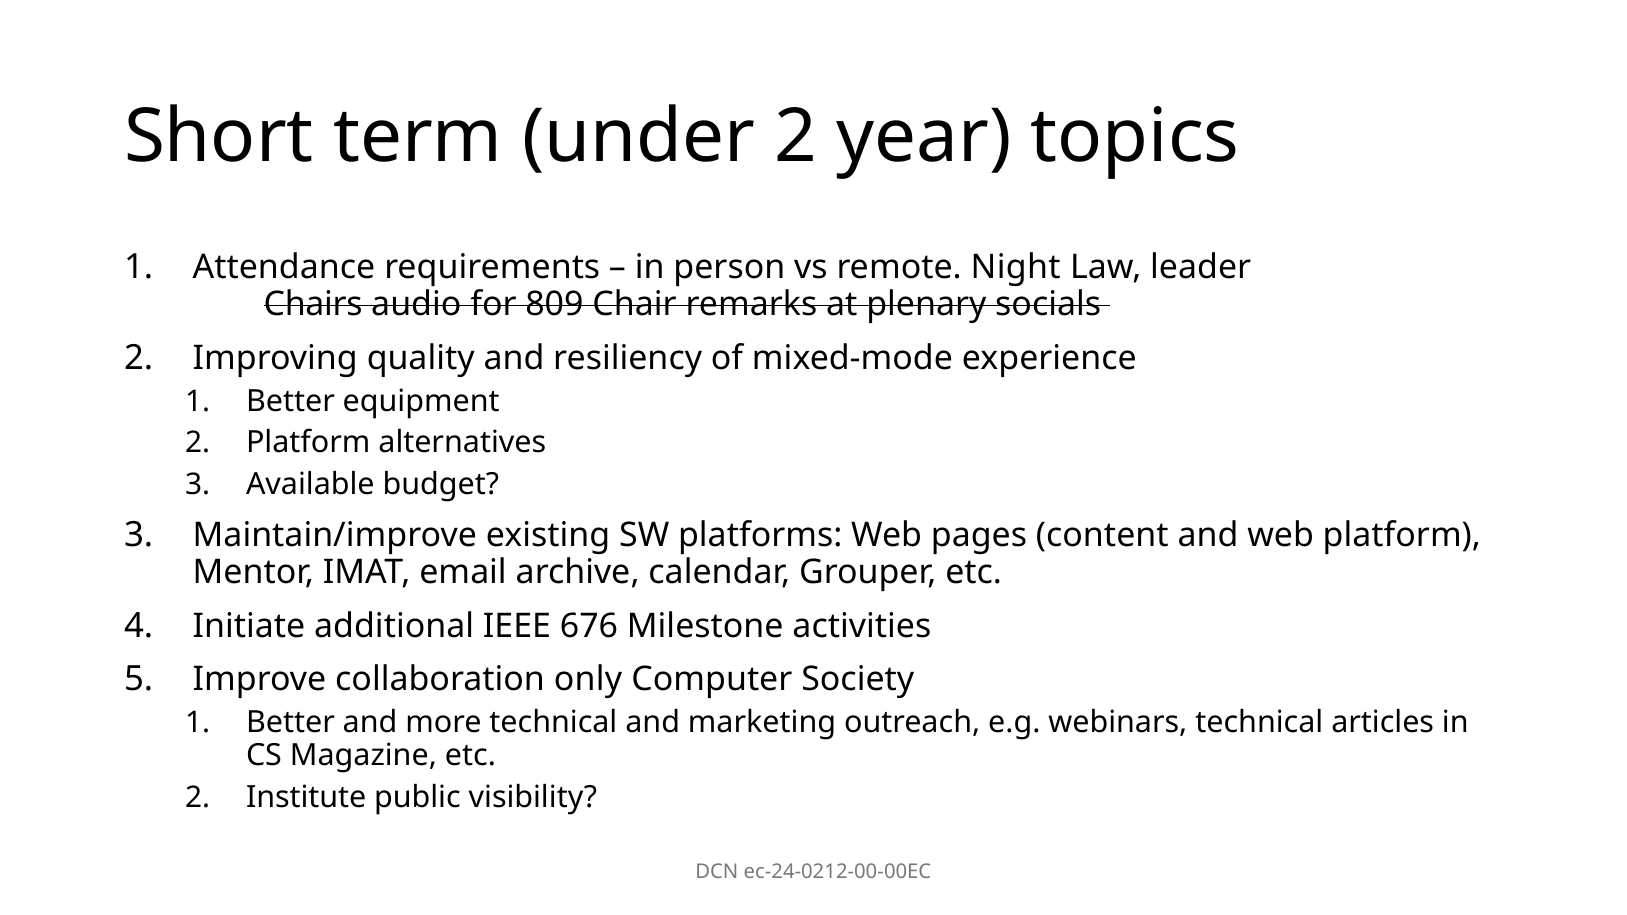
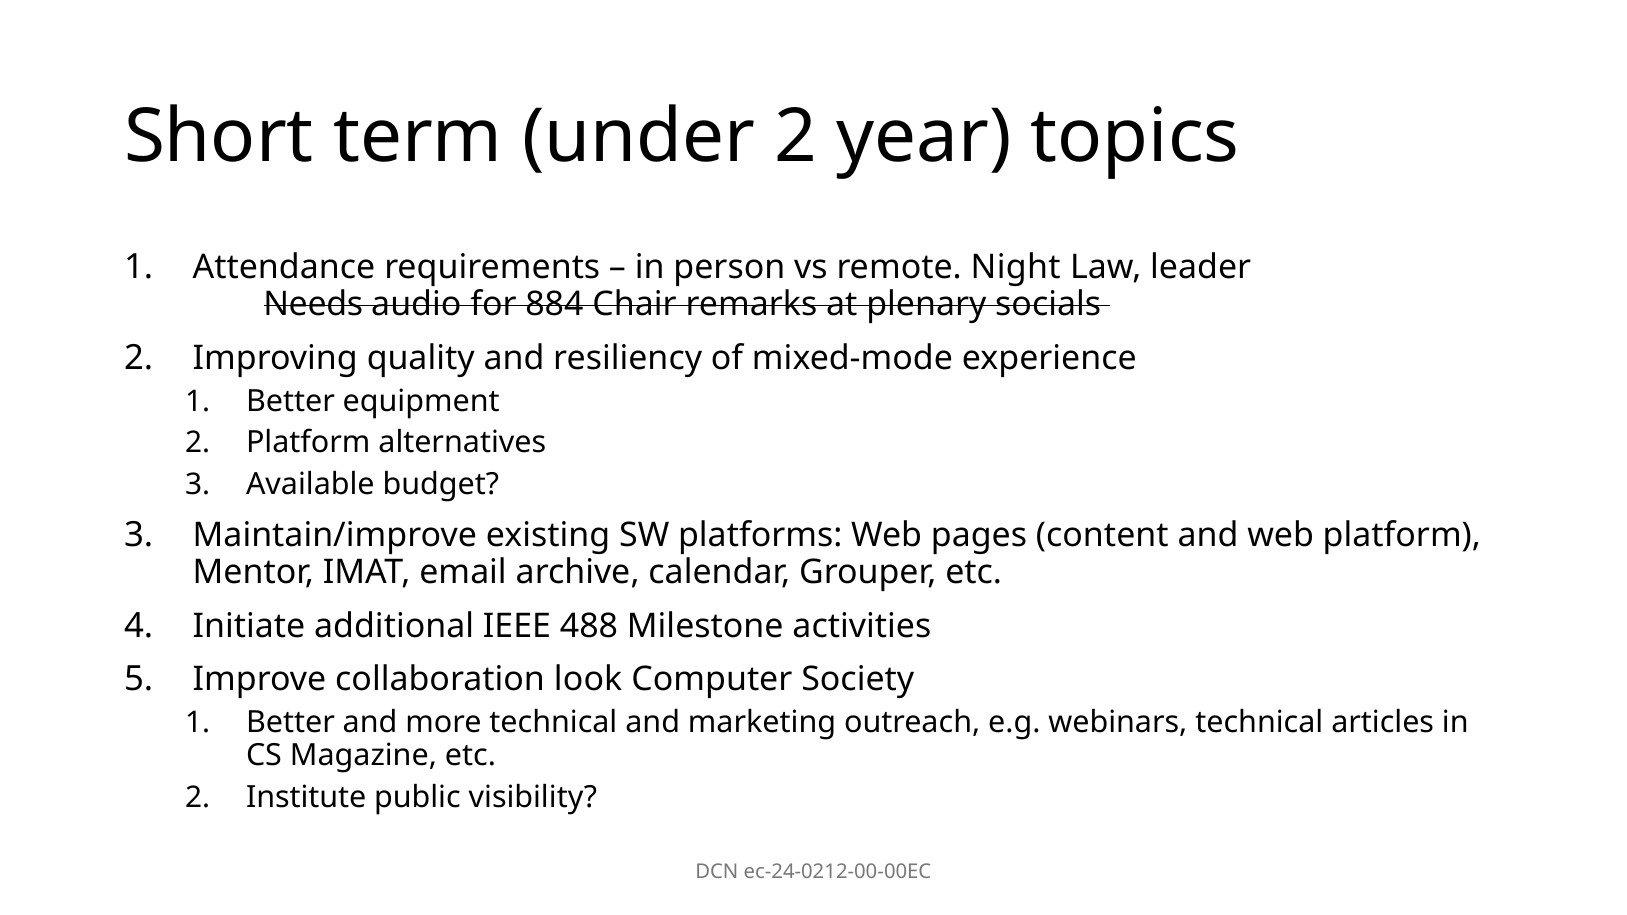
Chairs: Chairs -> Needs
809: 809 -> 884
676: 676 -> 488
only: only -> look
